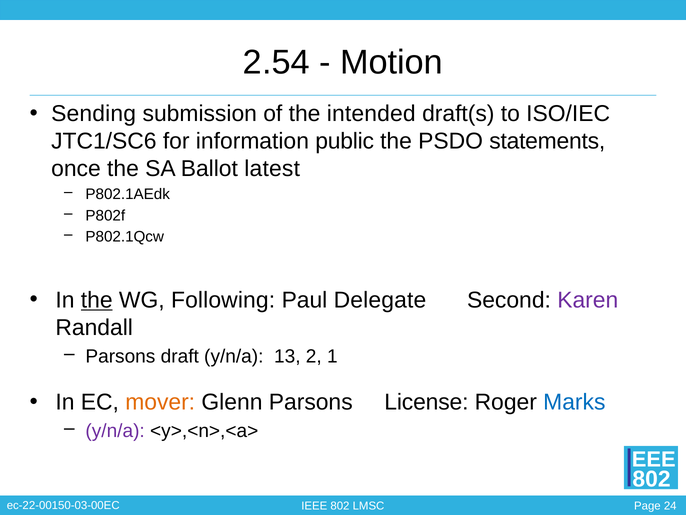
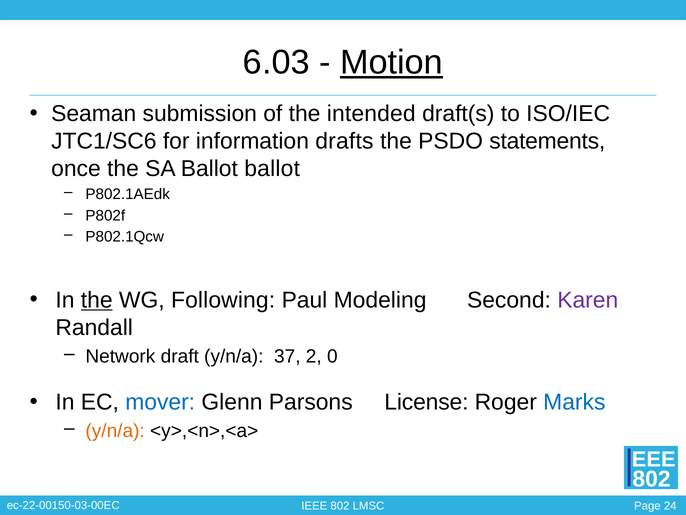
2.54: 2.54 -> 6.03
Motion underline: none -> present
Sending: Sending -> Seaman
public: public -> drafts
Ballot latest: latest -> ballot
Delegate: Delegate -> Modeling
Parsons at (120, 356): Parsons -> Network
13: 13 -> 37
1: 1 -> 0
mover colour: orange -> blue
y/n/a at (115, 431) colour: purple -> orange
